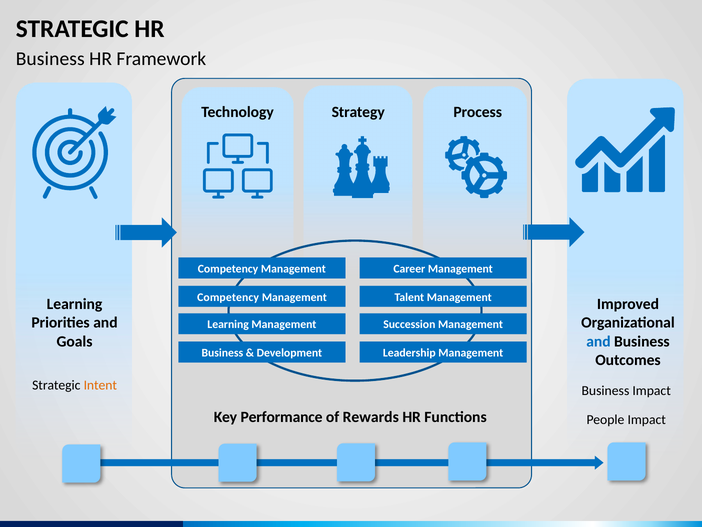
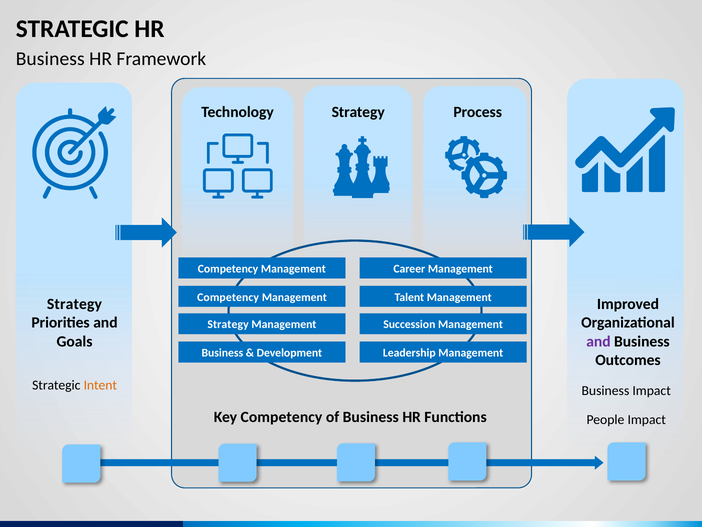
Learning at (75, 304): Learning -> Strategy
Learning at (228, 324): Learning -> Strategy
and at (598, 341) colour: blue -> purple
Key Performance: Performance -> Competency
of Rewards: Rewards -> Business
